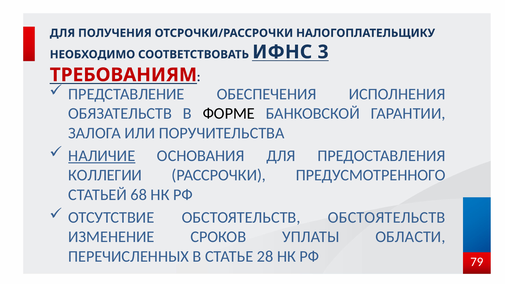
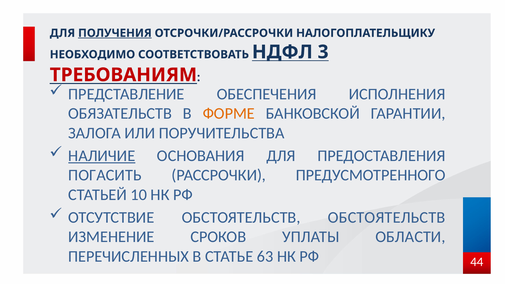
ПОЛУЧЕНИЯ underline: none -> present
ИФНС: ИФНС -> НДФЛ
ФОРМЕ colour: black -> orange
КОЛЛЕГИИ: КОЛЛЕГИИ -> ПОГАСИТЬ
68: 68 -> 10
28: 28 -> 63
79: 79 -> 44
